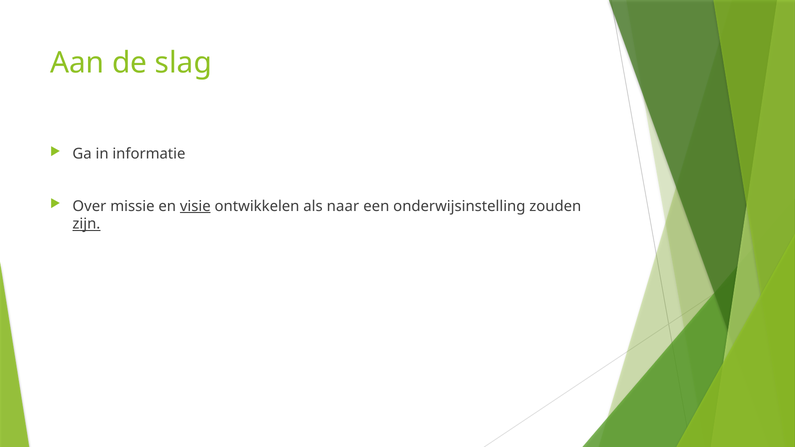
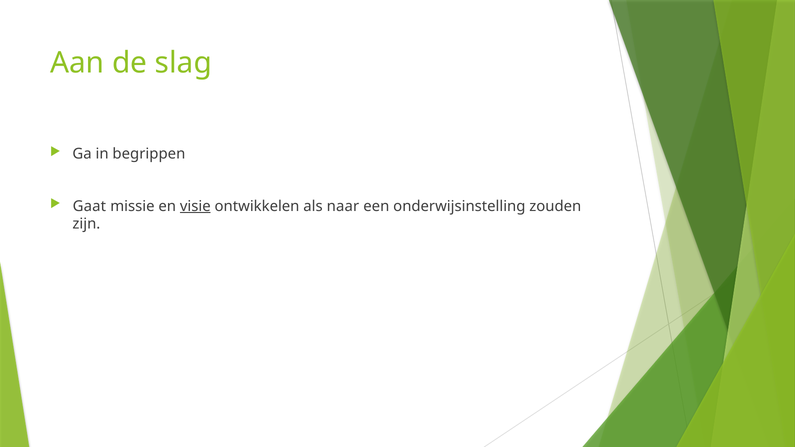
informatie: informatie -> begrippen
Over: Over -> Gaat
zijn underline: present -> none
